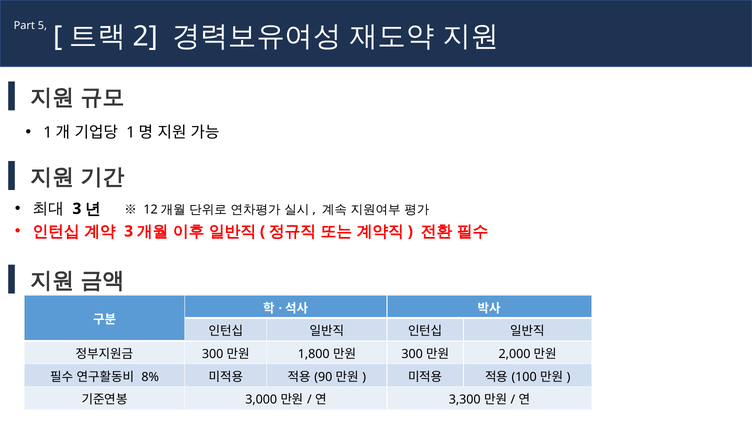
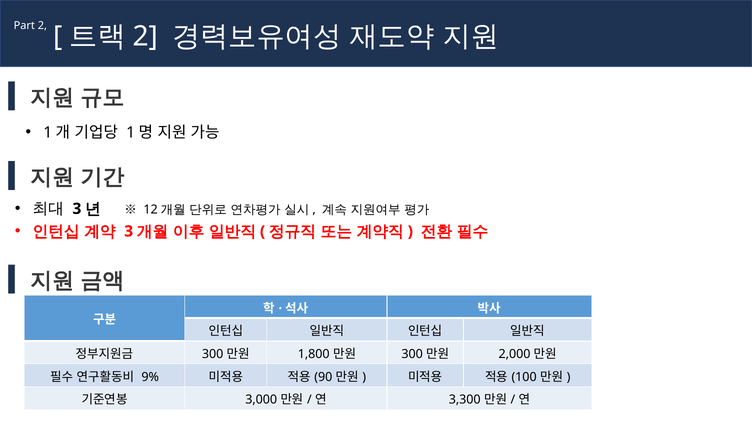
Part 5: 5 -> 2
8%: 8% -> 9%
